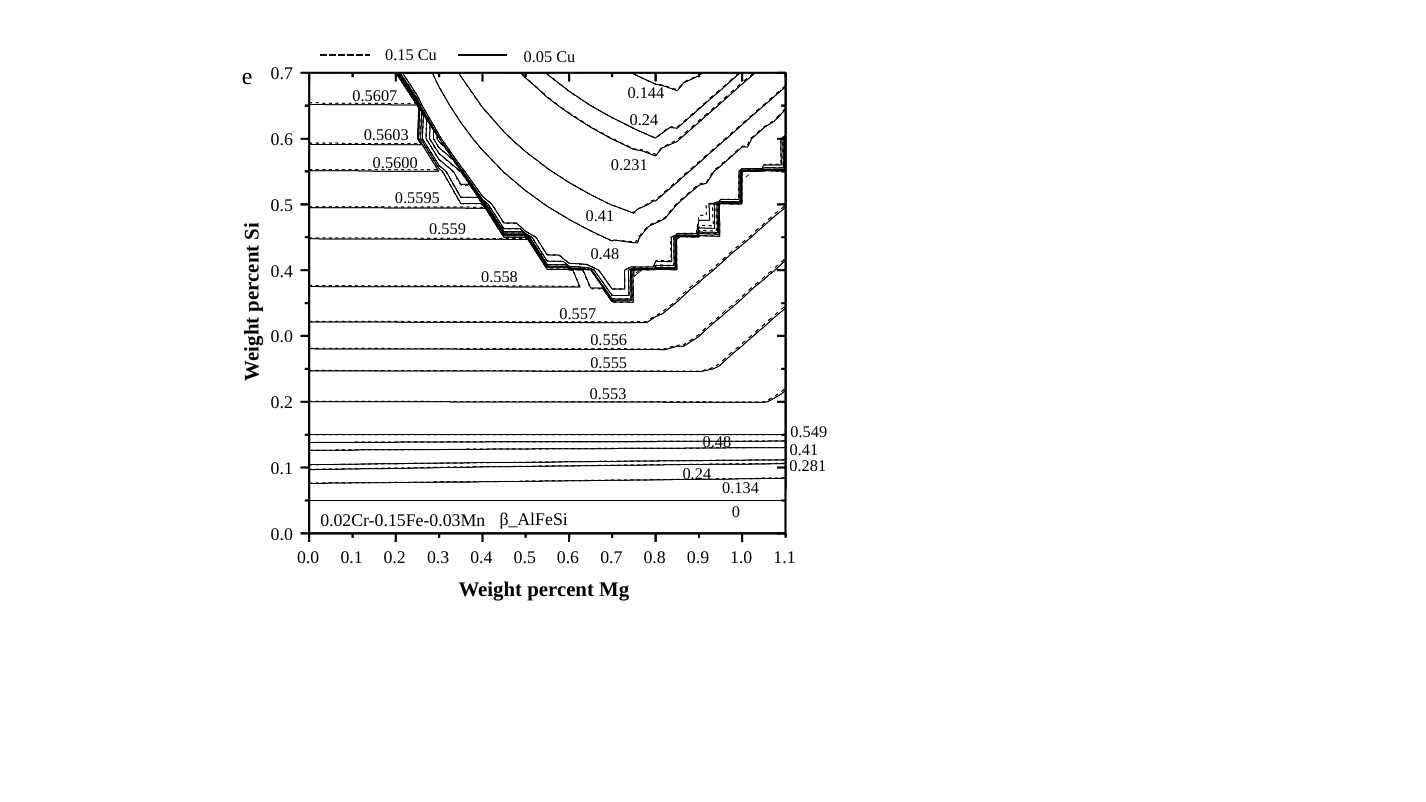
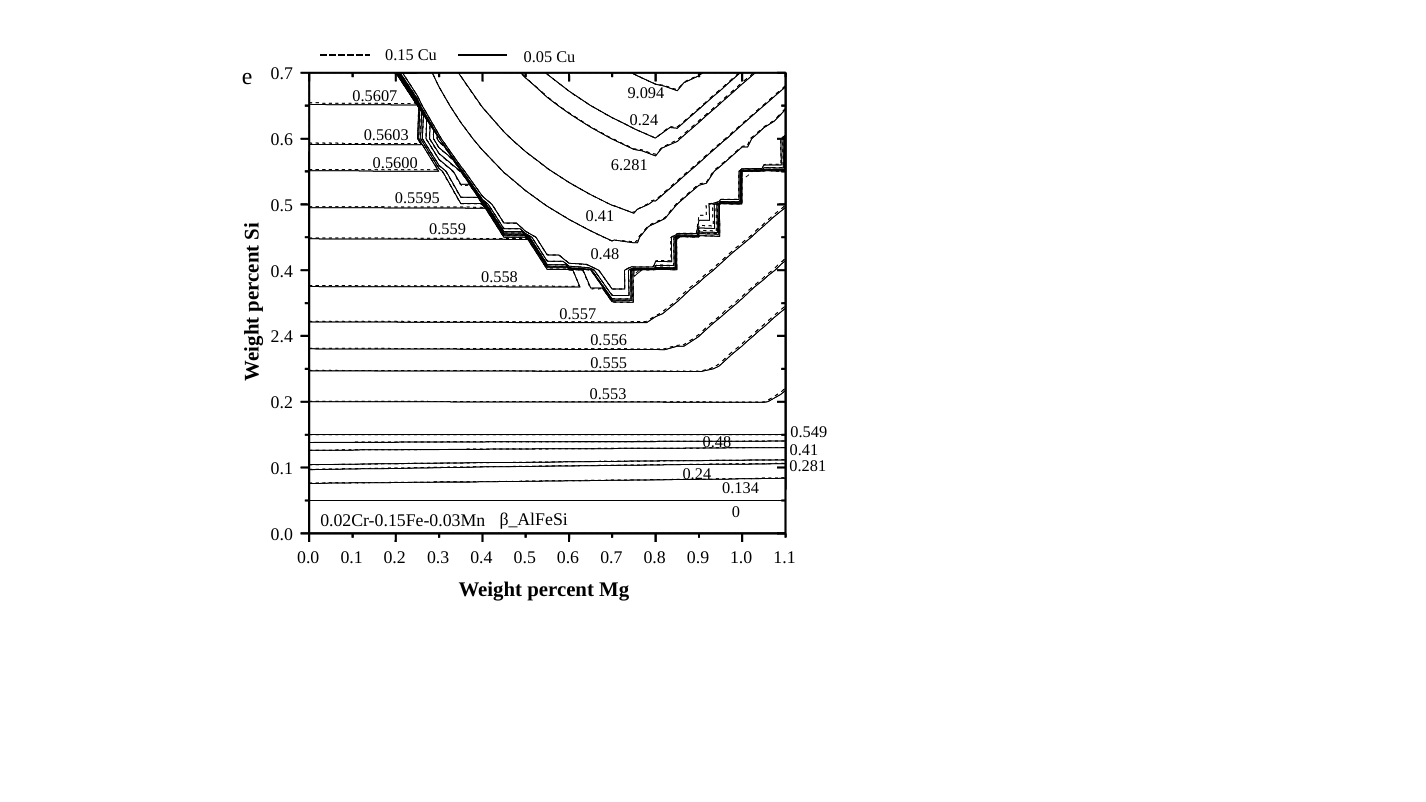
0.144: 0.144 -> 9.094
0.231: 0.231 -> 6.281
0.0 at (282, 337): 0.0 -> 2.4
